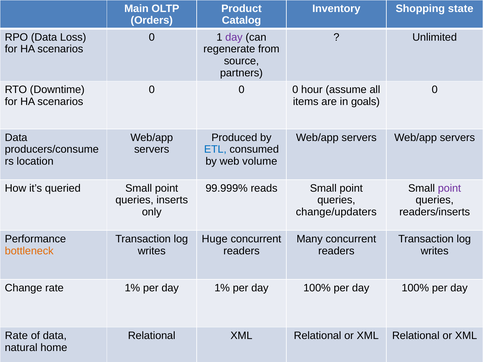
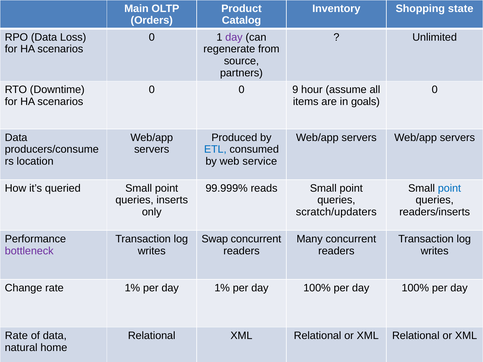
0 0 0: 0 -> 9
volume: volume -> service
point at (449, 188) colour: purple -> blue
change/updaters: change/updaters -> scratch/updaters
Huge: Huge -> Swap
bottleneck colour: orange -> purple
